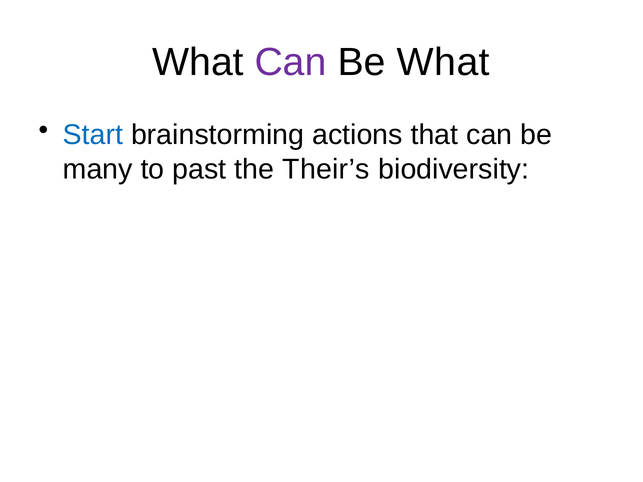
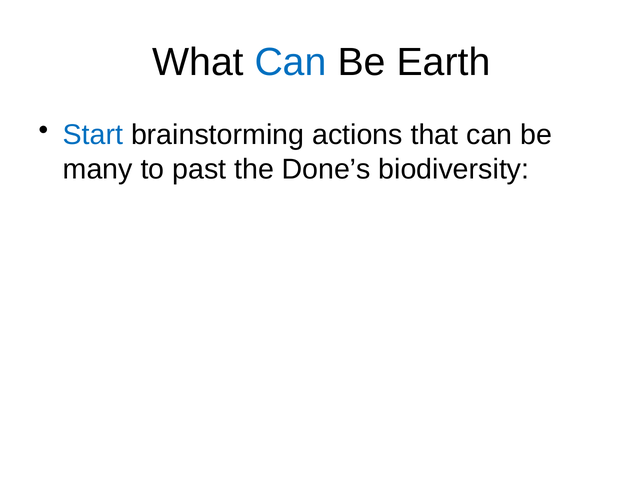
Can at (291, 62) colour: purple -> blue
Be What: What -> Earth
Their’s: Their’s -> Done’s
